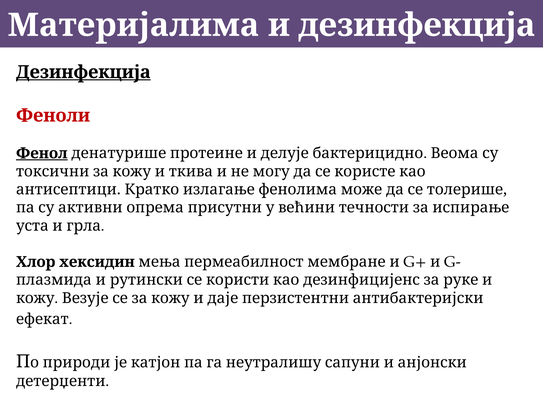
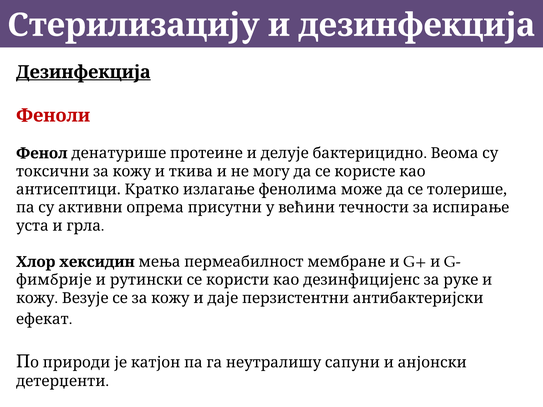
Материјалима: Материјалима -> Стерилизацију
Фенол underline: present -> none
плазмида: плазмида -> фимбрије
